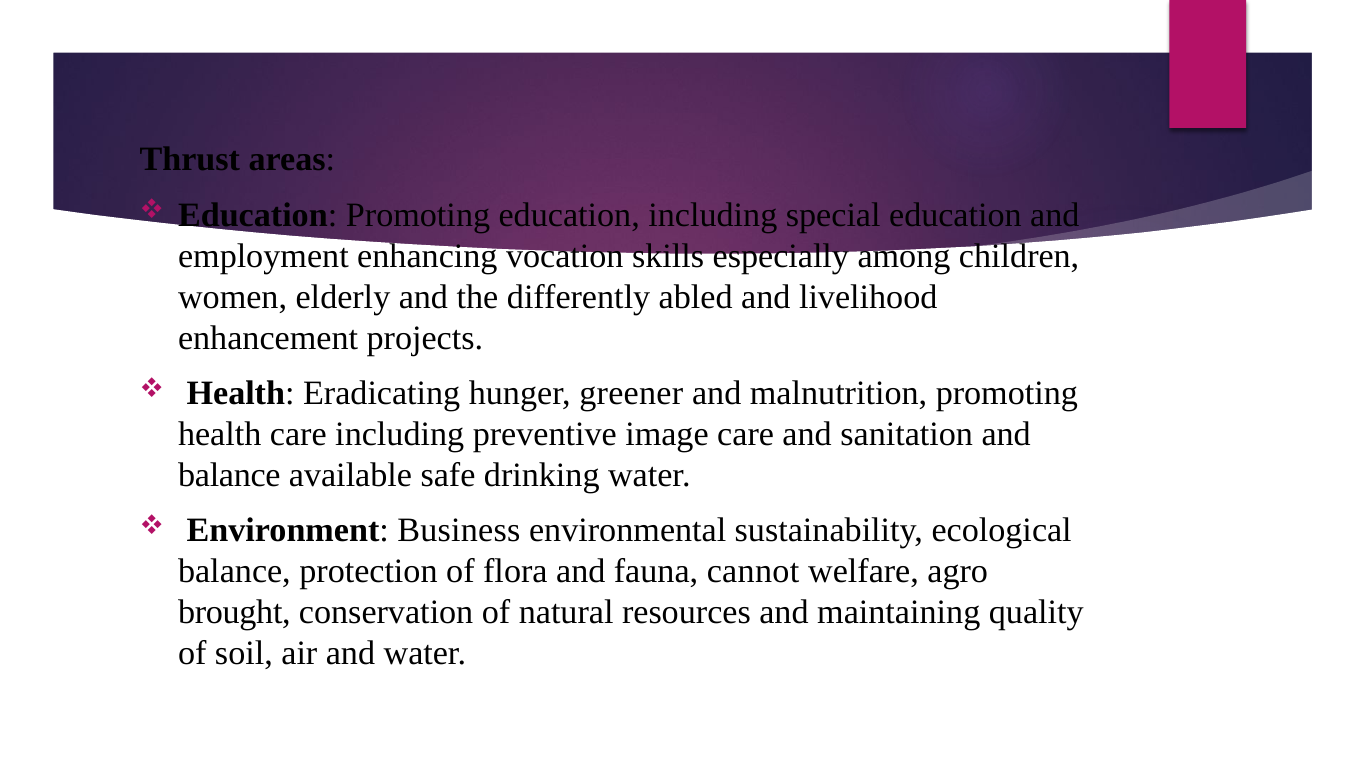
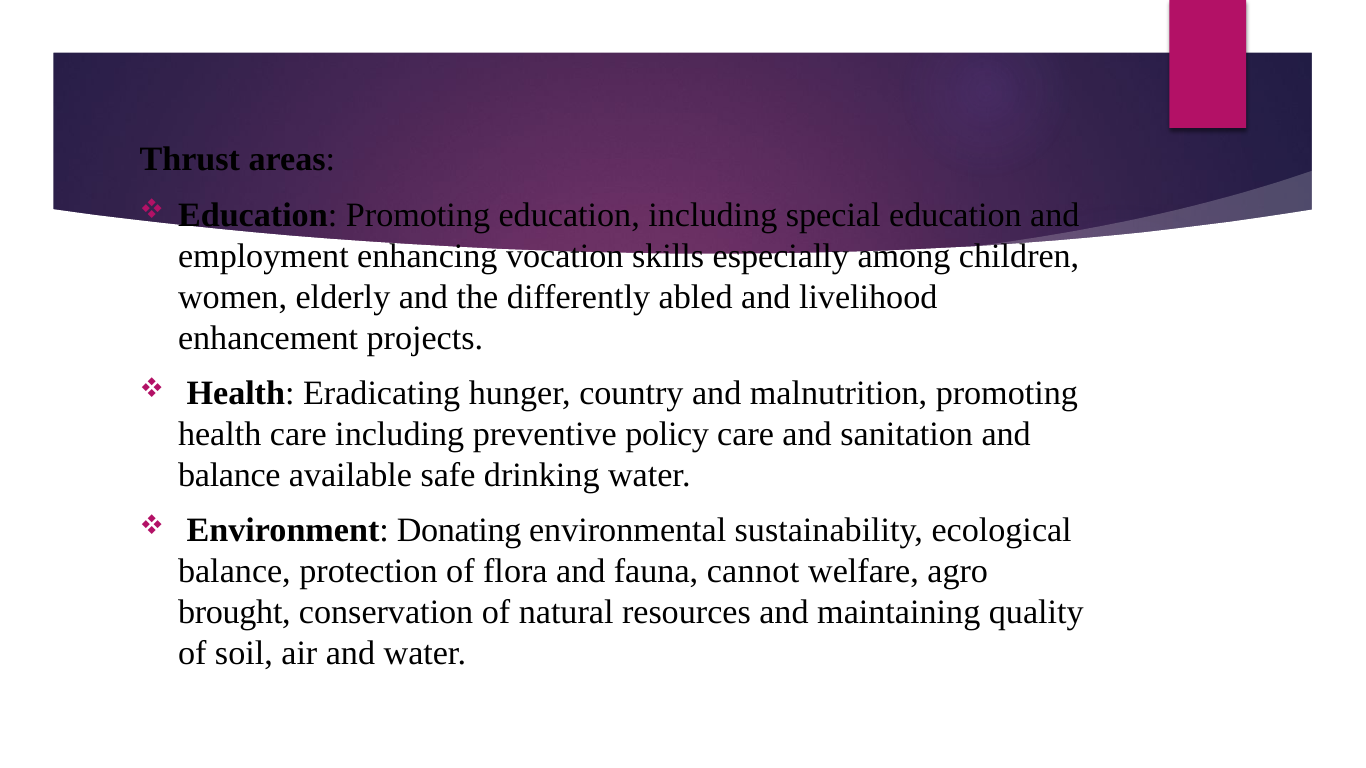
greener: greener -> country
image: image -> policy
Business: Business -> Donating
